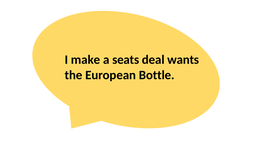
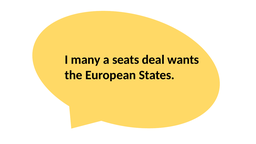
make: make -> many
Bottle: Bottle -> States
